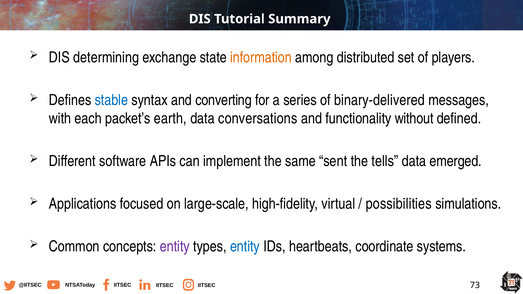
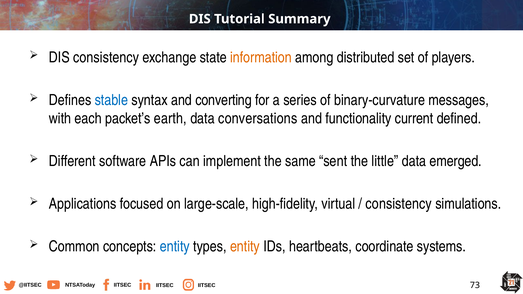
DIS determining: determining -> consistency
binary-delivered: binary-delivered -> binary-curvature
without: without -> current
tells: tells -> little
possibilities at (399, 204): possibilities -> consistency
entity at (175, 247) colour: purple -> blue
entity at (245, 247) colour: blue -> orange
